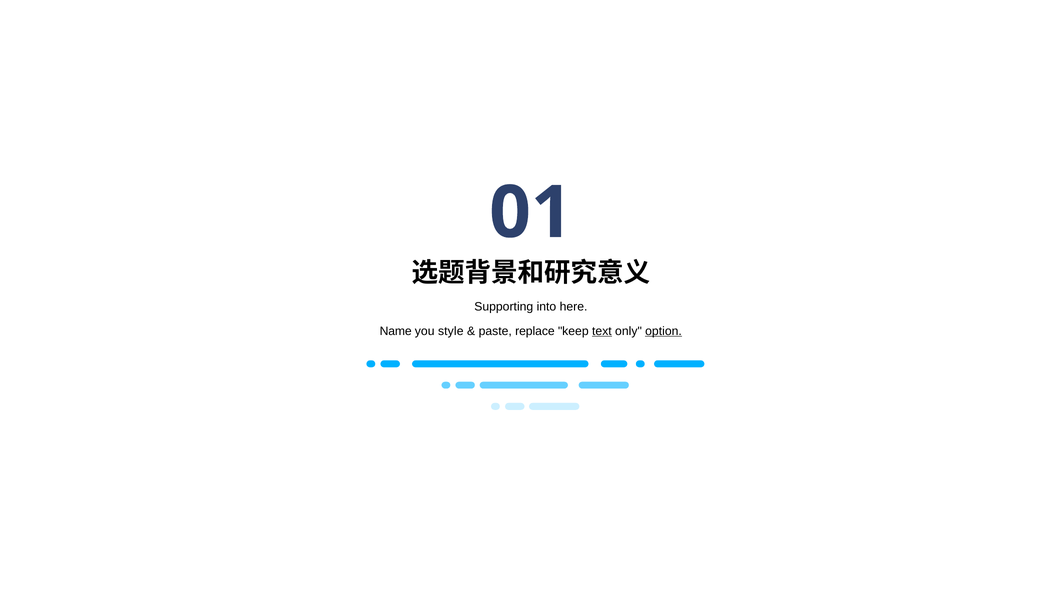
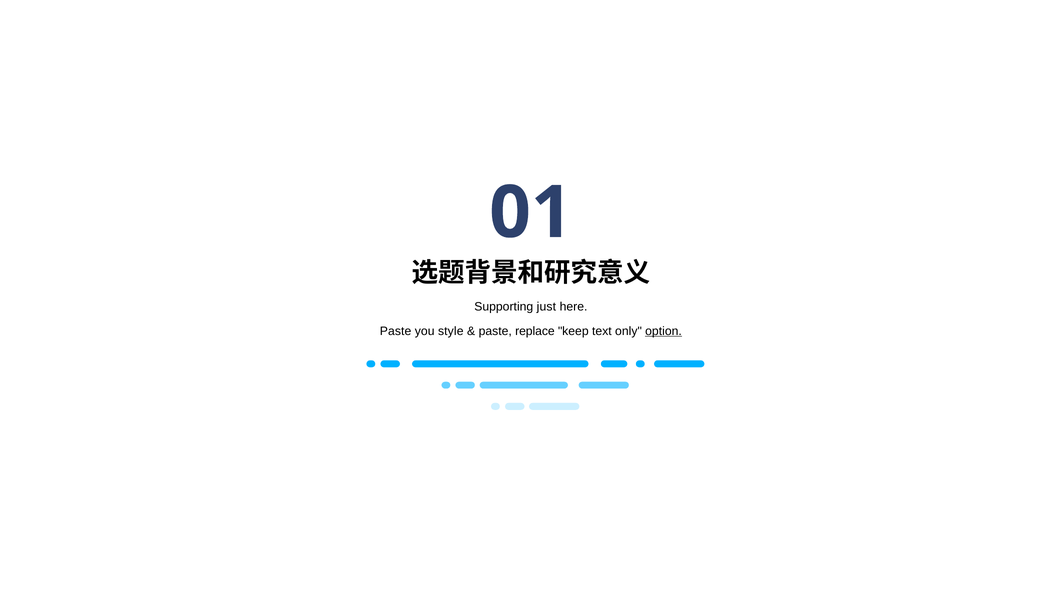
into: into -> just
Name at (396, 331): Name -> Paste
text underline: present -> none
